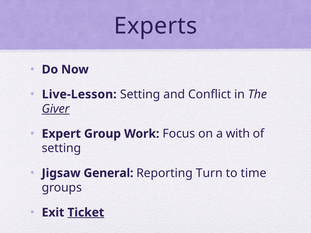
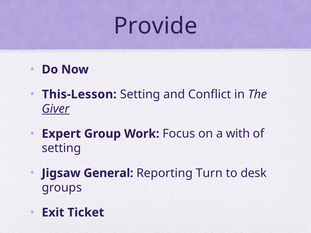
Experts: Experts -> Provide
Live-Lesson: Live-Lesson -> This-Lesson
time: time -> desk
Ticket underline: present -> none
